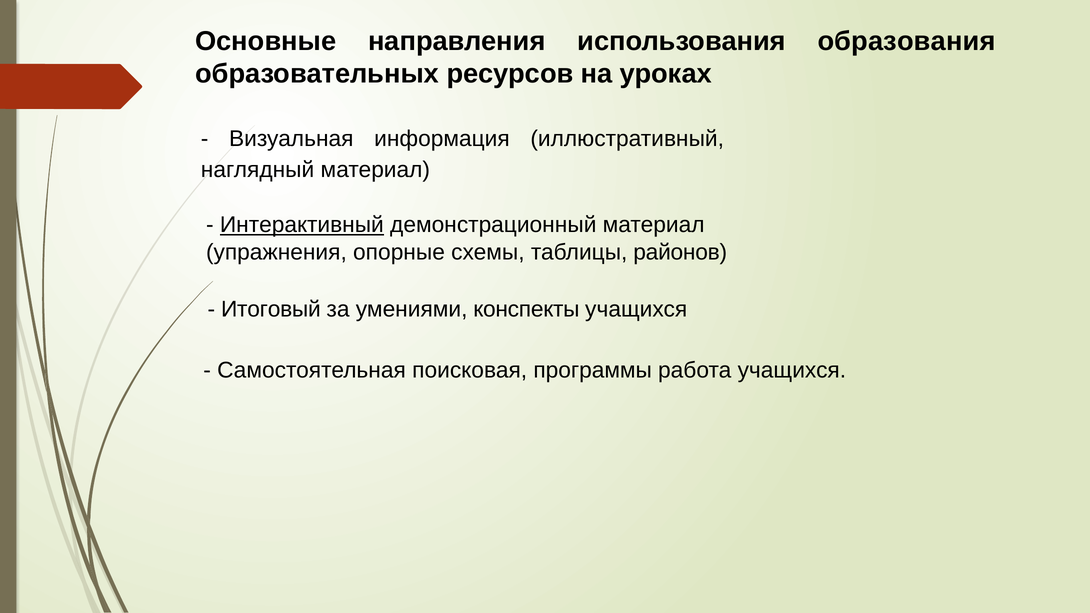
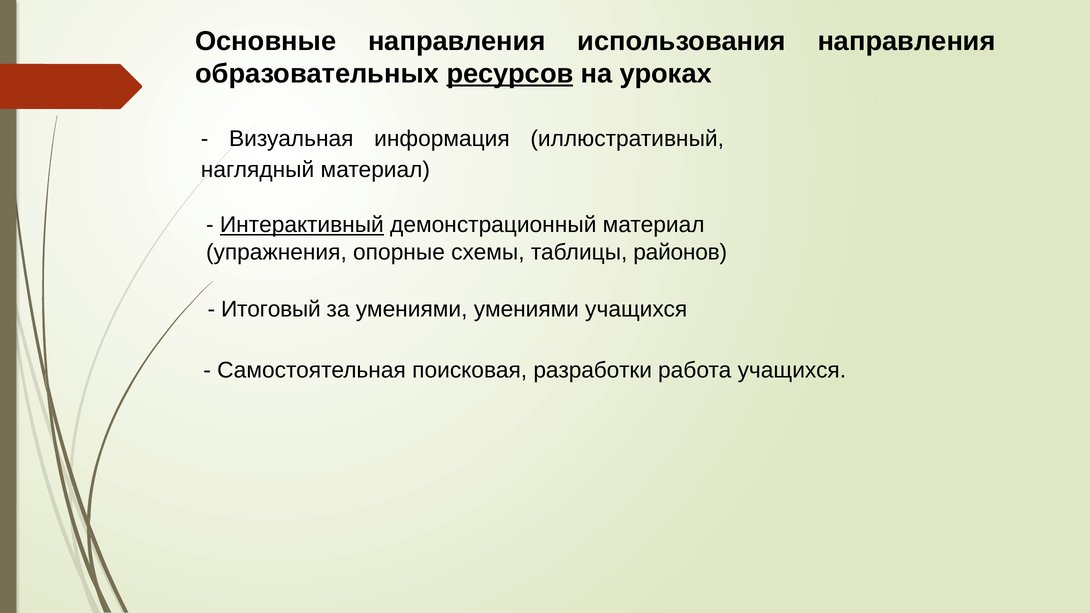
использования образования: образования -> направления
ресурсов underline: none -> present
умениями конспекты: конспекты -> умениями
программы: программы -> разработки
